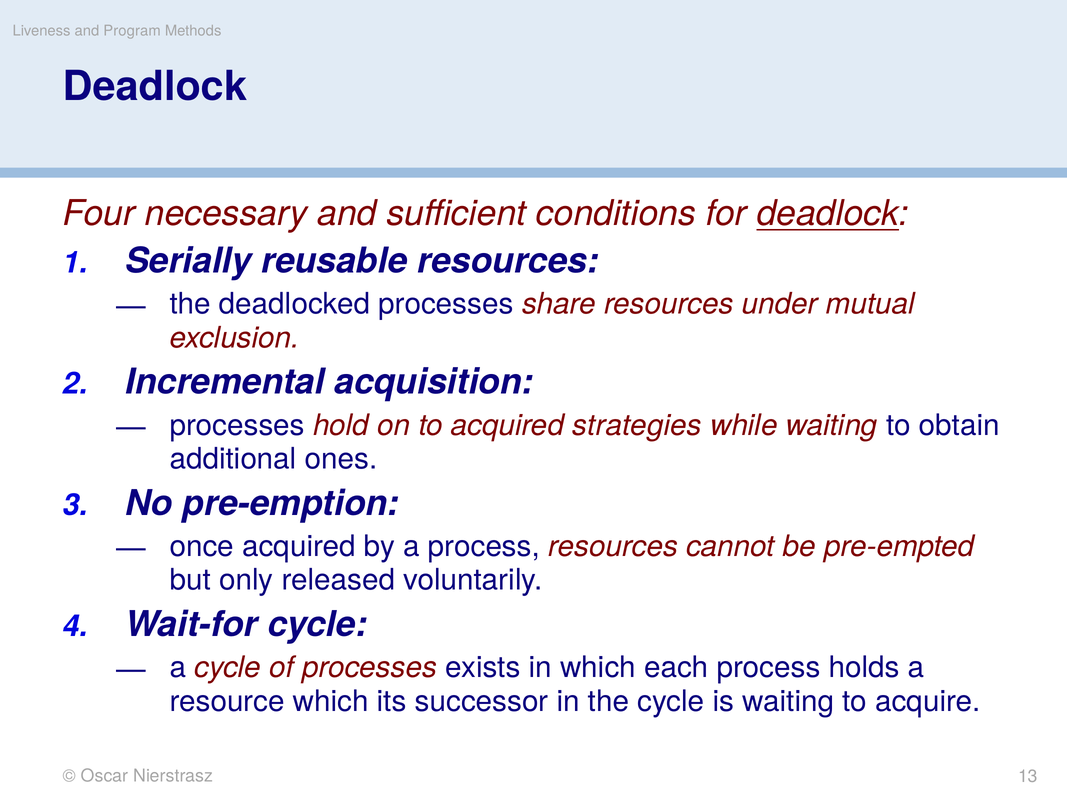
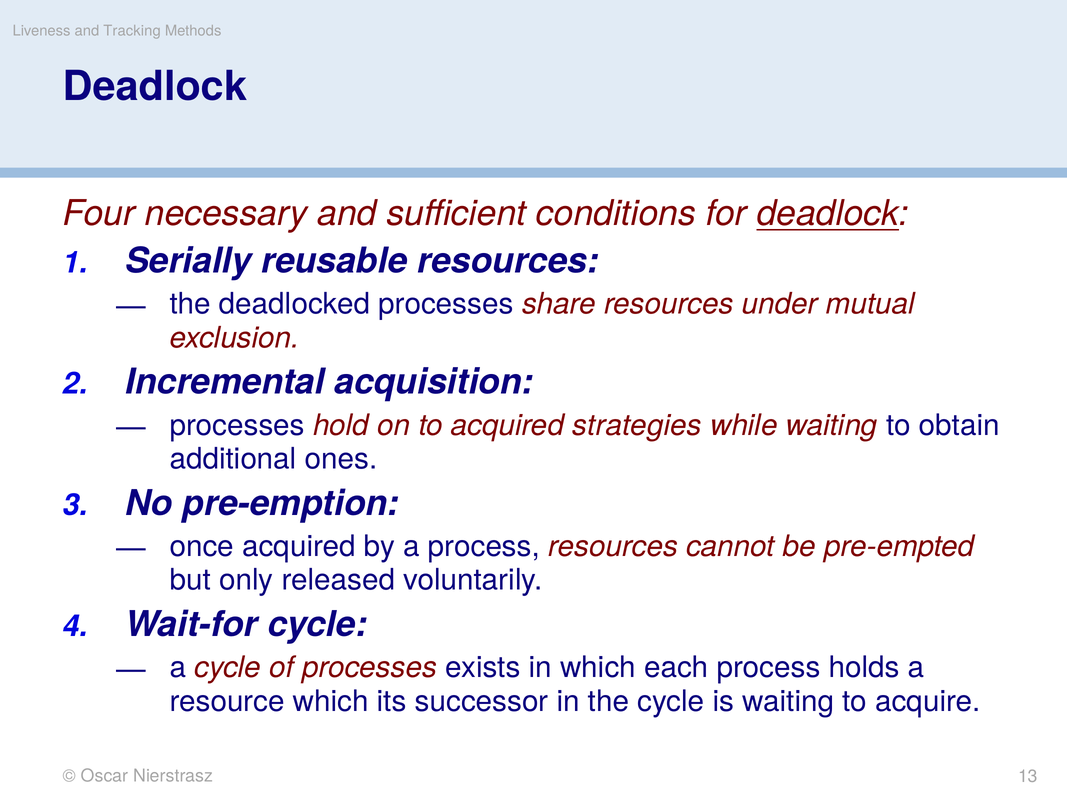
Program: Program -> Tracking
